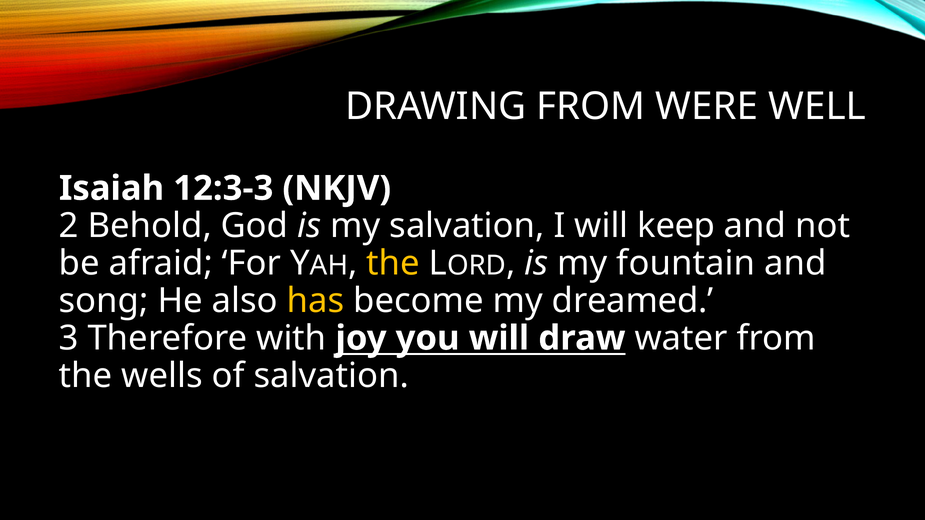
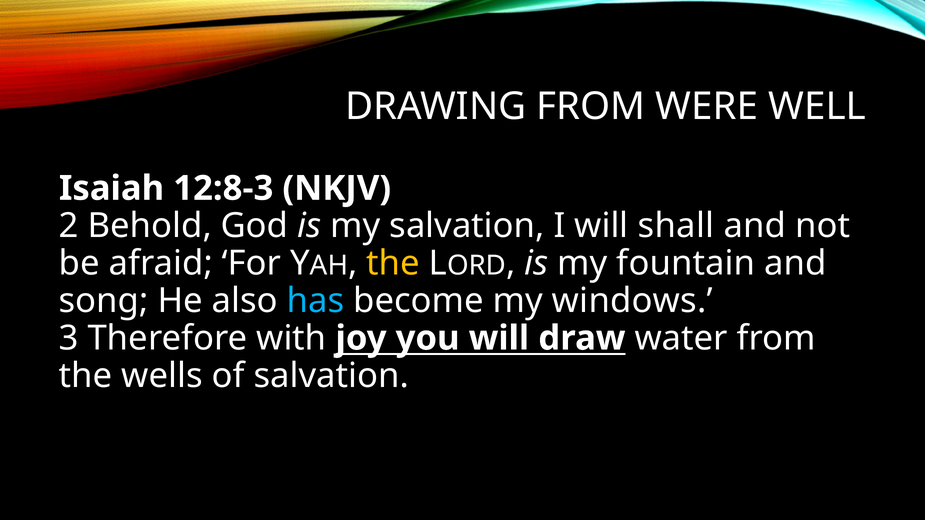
12:3-3: 12:3-3 -> 12:8-3
keep: keep -> shall
has colour: yellow -> light blue
dreamed: dreamed -> windows
